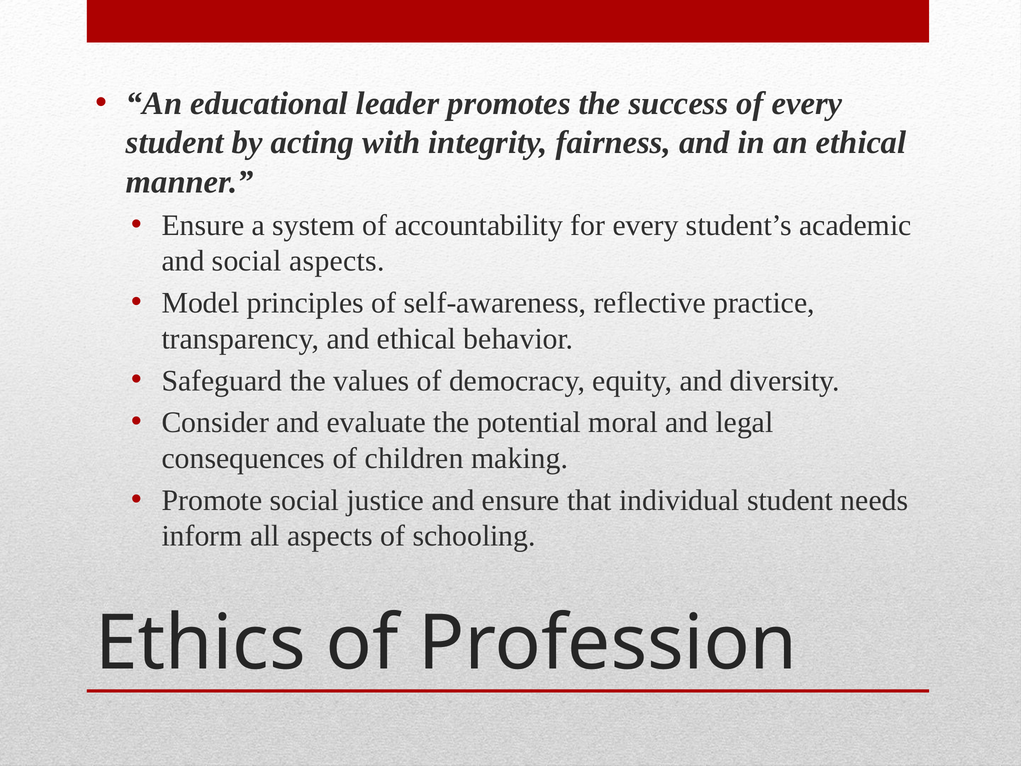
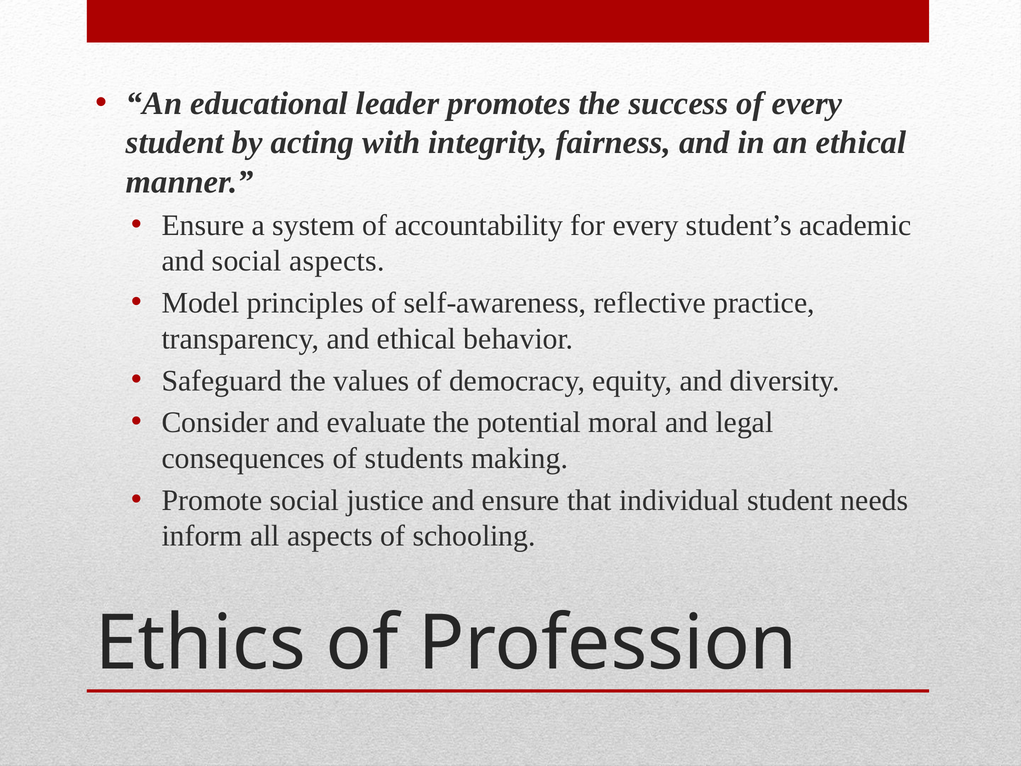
children: children -> students
